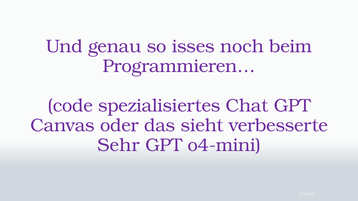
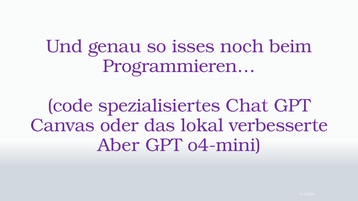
sieht: sieht -> lokal
Sehr: Sehr -> Aber
